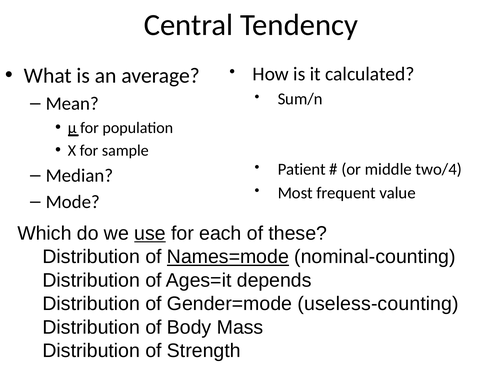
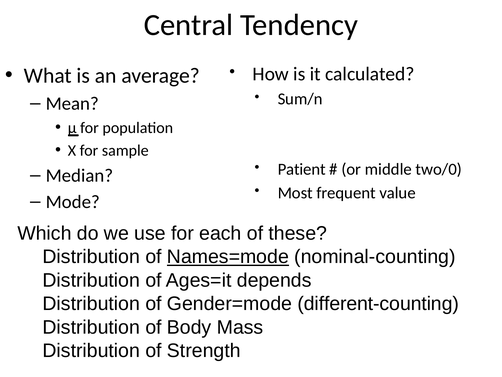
two/4: two/4 -> two/0
use underline: present -> none
useless-counting: useless-counting -> different-counting
